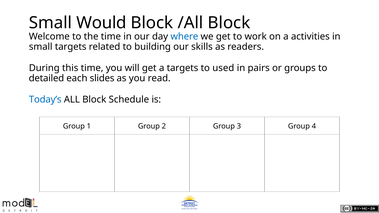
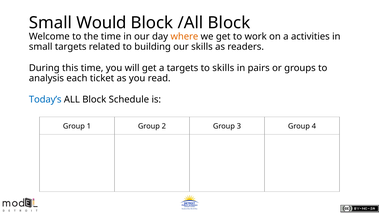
where colour: blue -> orange
to used: used -> skills
detailed: detailed -> analysis
slides: slides -> ticket
